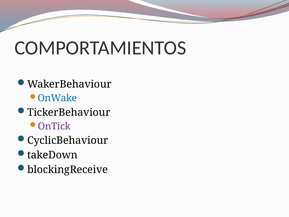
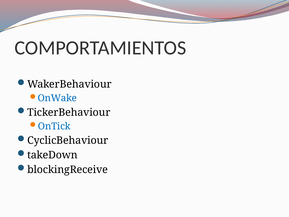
OnTick colour: purple -> blue
